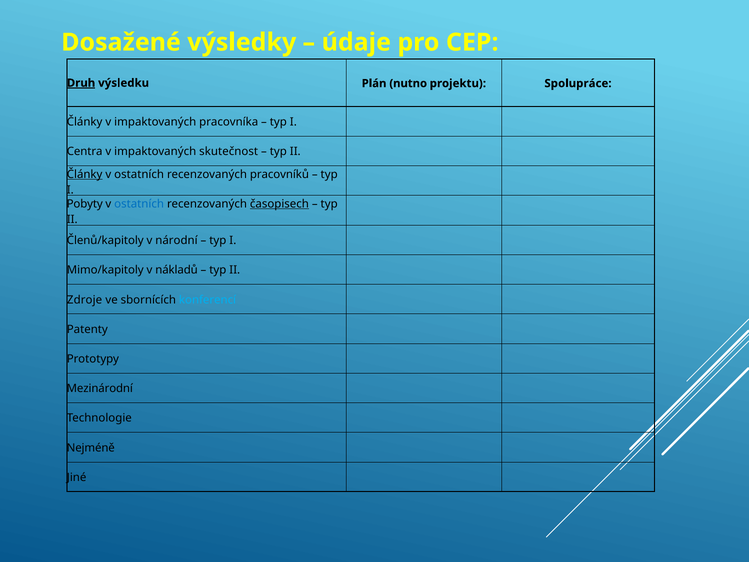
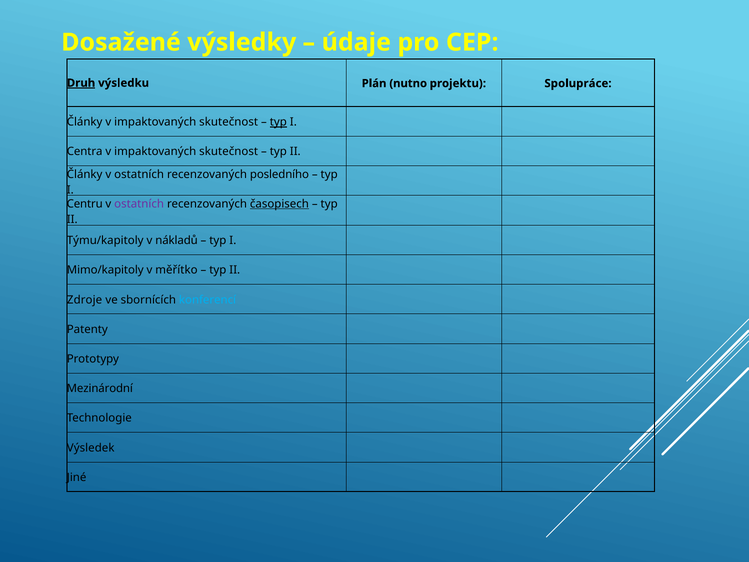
Články v impaktovaných pracovníka: pracovníka -> skutečnost
typ at (278, 122) underline: none -> present
Články at (85, 174) underline: present -> none
pracovníků: pracovníků -> posledního
Pobyty: Pobyty -> Centru
ostatních at (139, 204) colour: blue -> purple
Členů/kapitoly: Členů/kapitoly -> Týmu/kapitoly
národní: národní -> nákladů
nákladů: nákladů -> měřítko
Nejméně: Nejméně -> Výsledek
